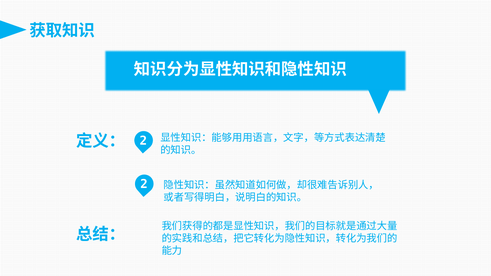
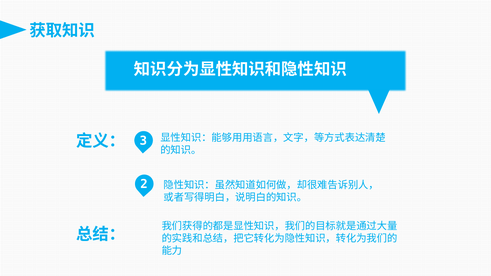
2 at (143, 141): 2 -> 3
